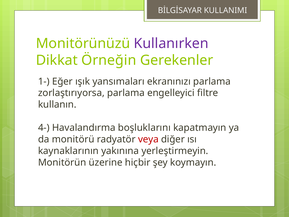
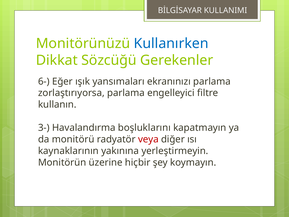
Kullanırken colour: purple -> blue
Örneğin: Örneğin -> Sözcüğü
1-: 1- -> 6-
4-: 4- -> 3-
